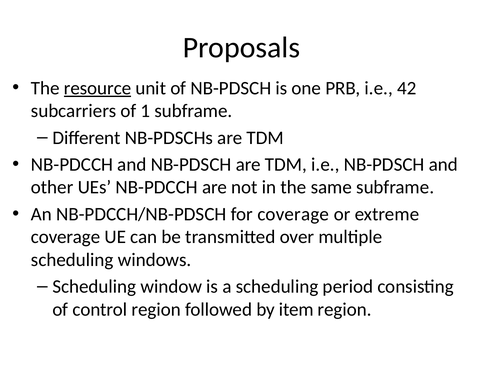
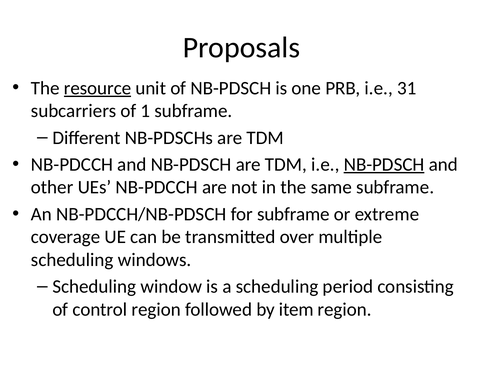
42: 42 -> 31
NB-PDSCH at (384, 164) underline: none -> present
for coverage: coverage -> subframe
